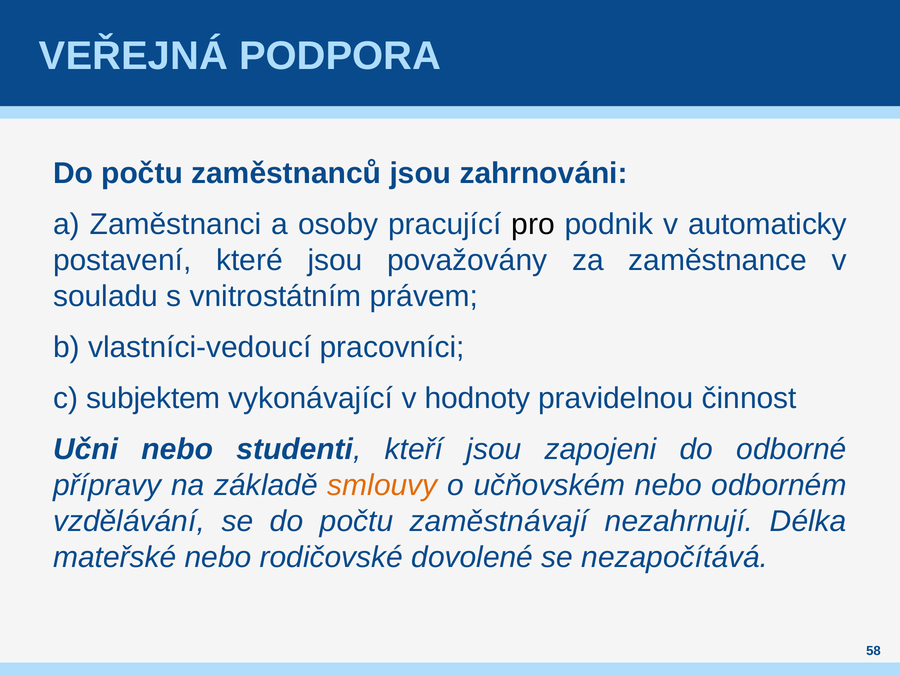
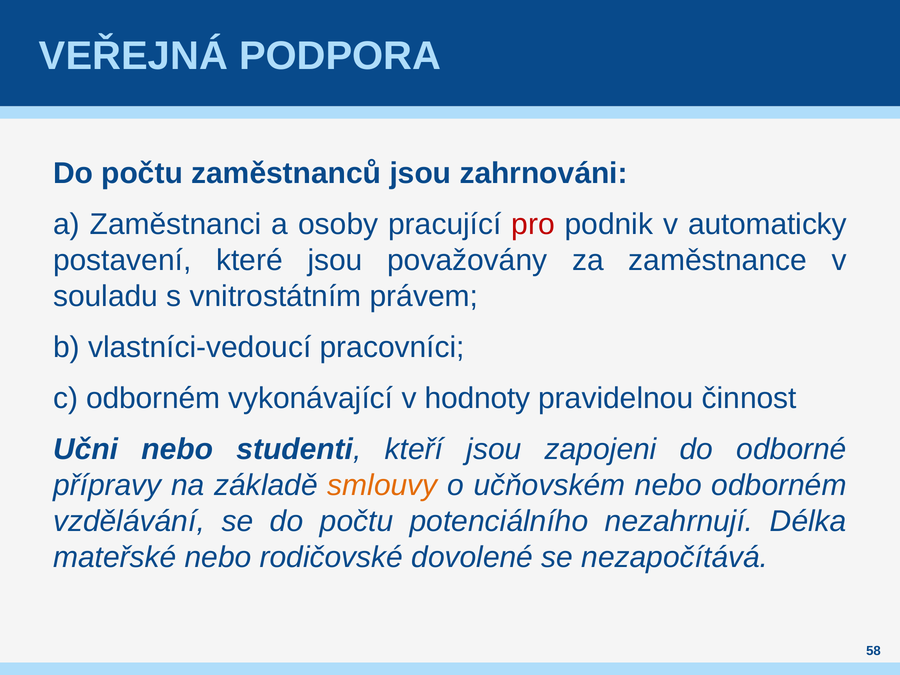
pro colour: black -> red
c subjektem: subjektem -> odborném
zaměstnávají: zaměstnávají -> potenciálního
